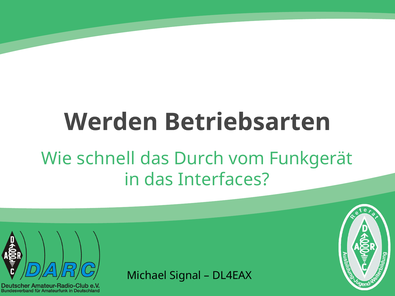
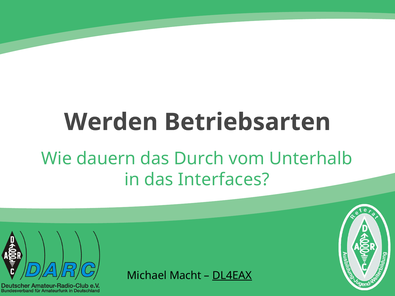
schnell: schnell -> dauern
Funkgerät: Funkgerät -> Unterhalb
Signal: Signal -> Macht
DL4EAX underline: none -> present
